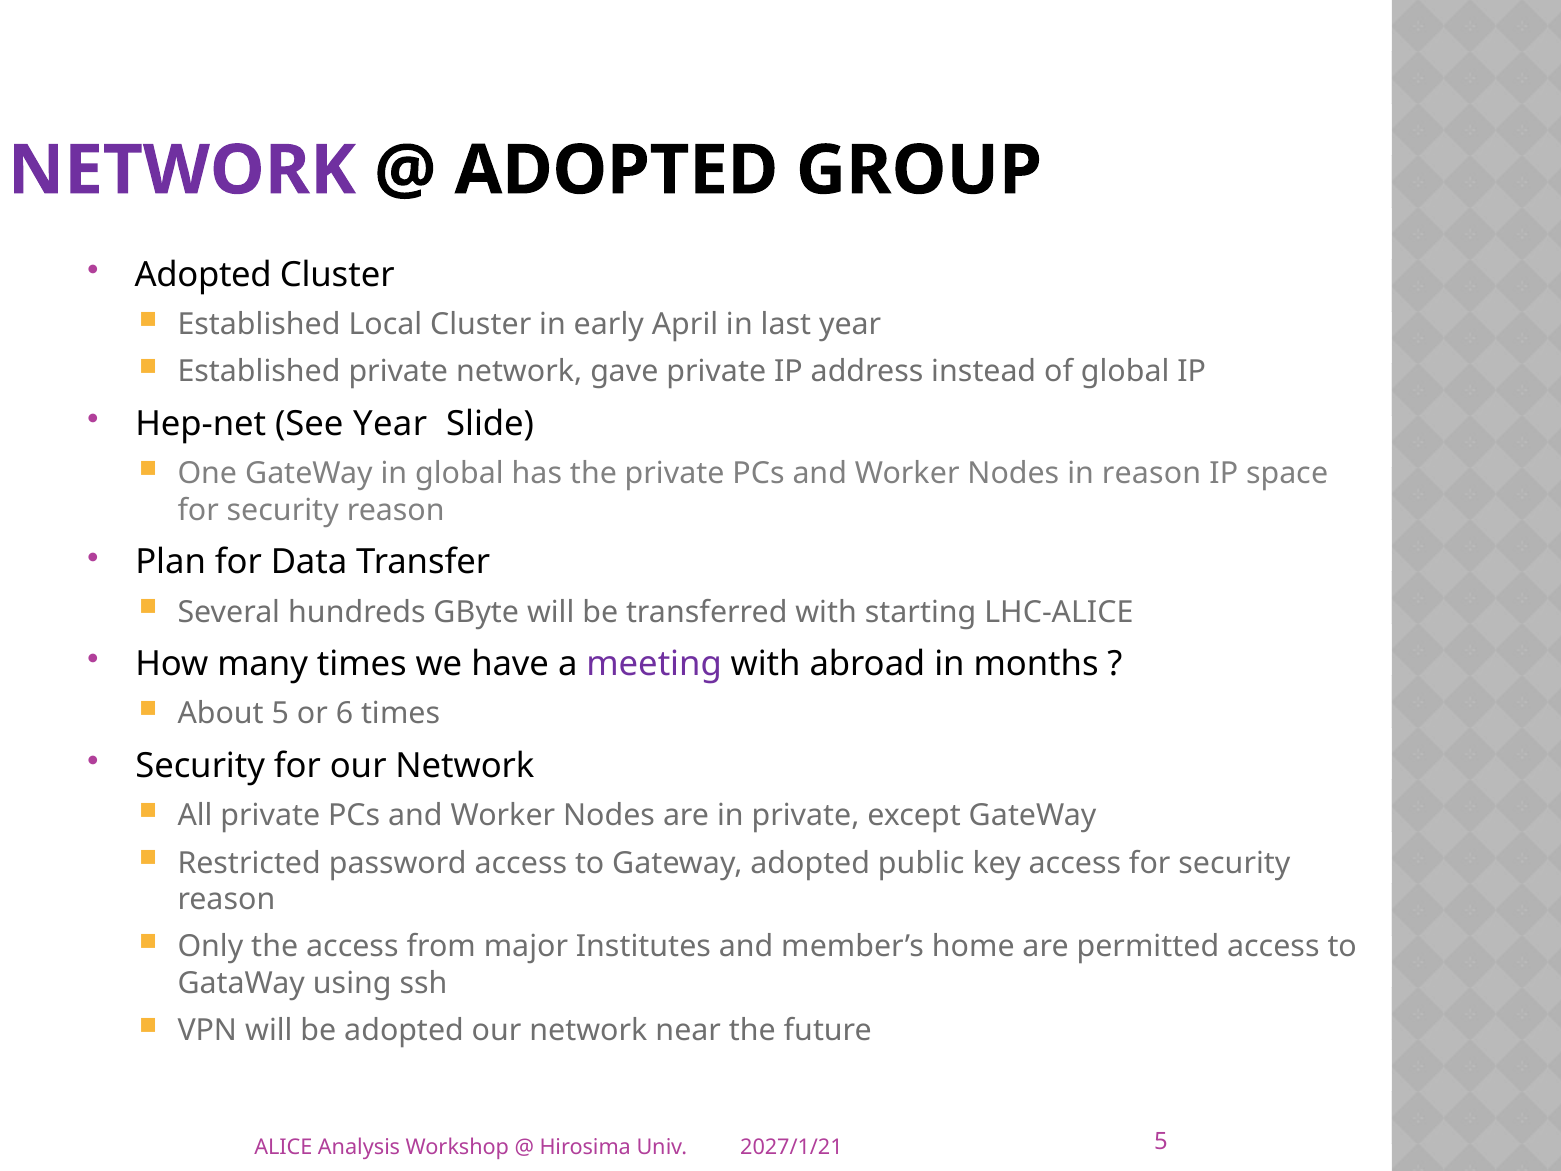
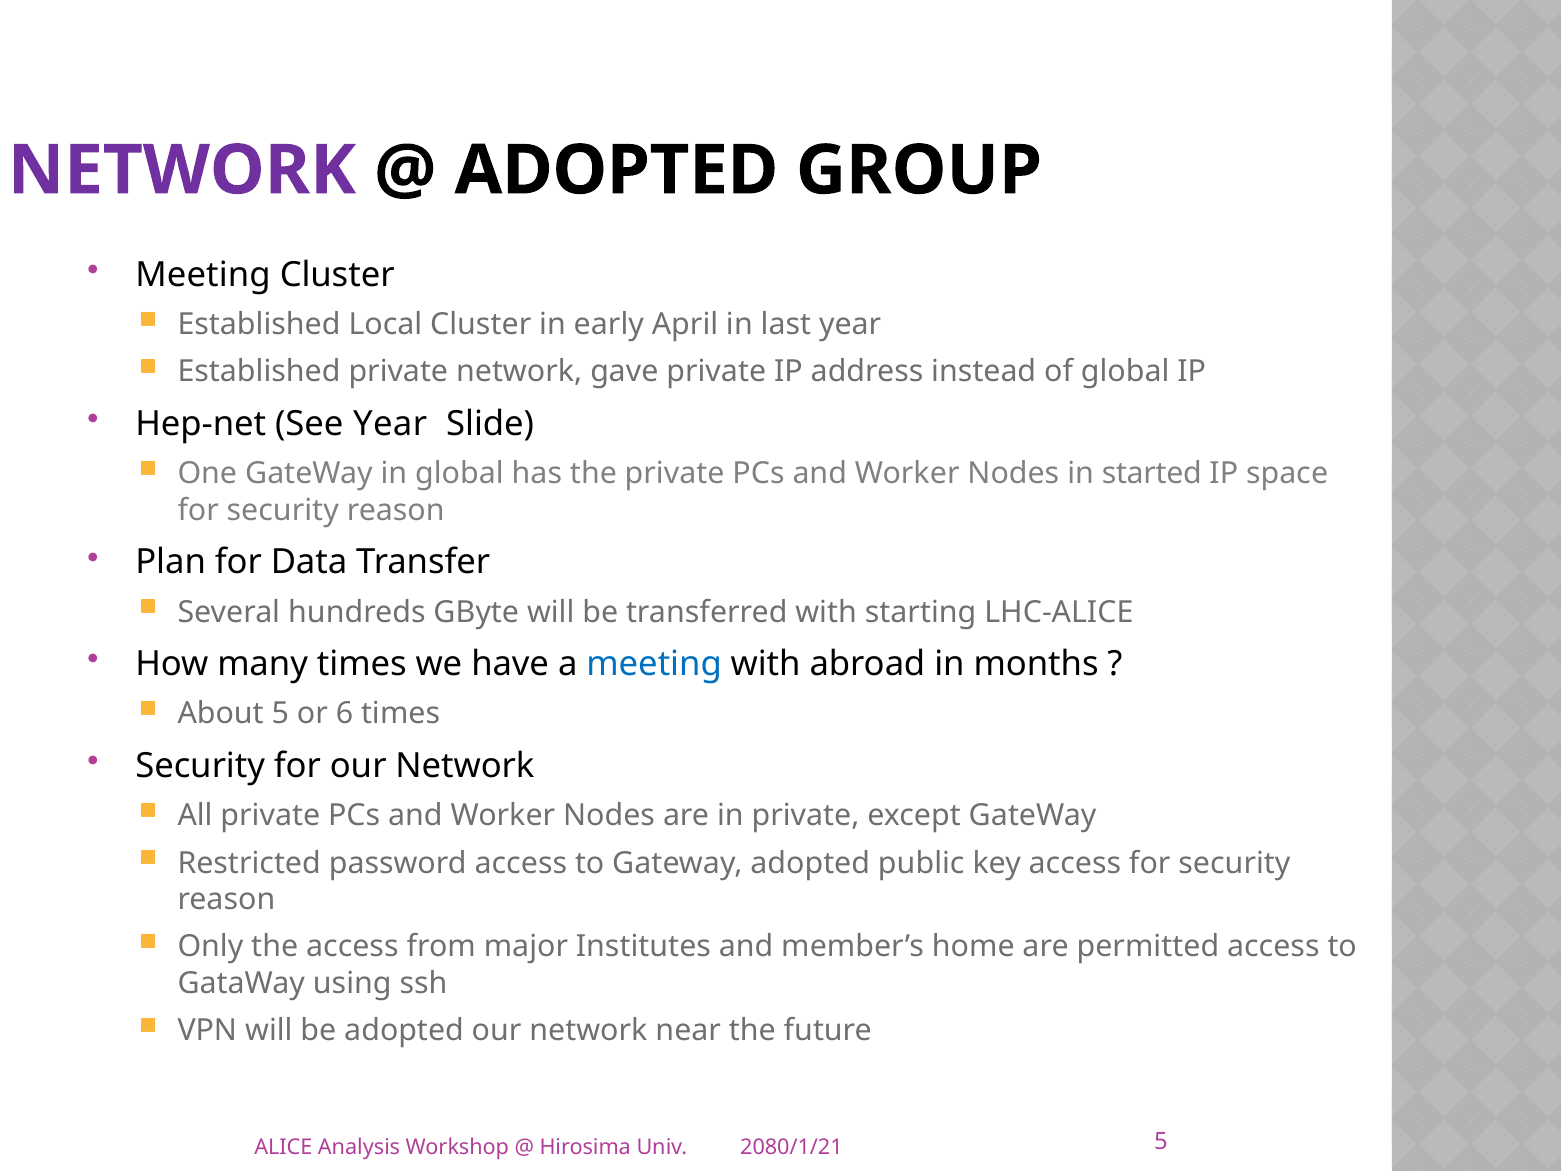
Adopted at (203, 275): Adopted -> Meeting
in reason: reason -> started
meeting at (654, 664) colour: purple -> blue
2027/1/21: 2027/1/21 -> 2080/1/21
